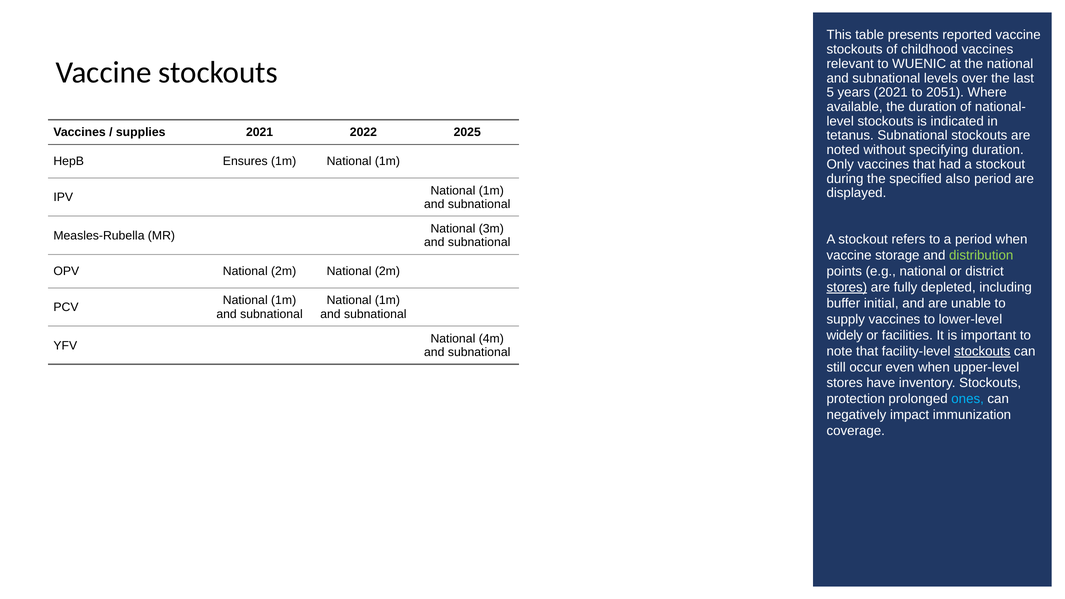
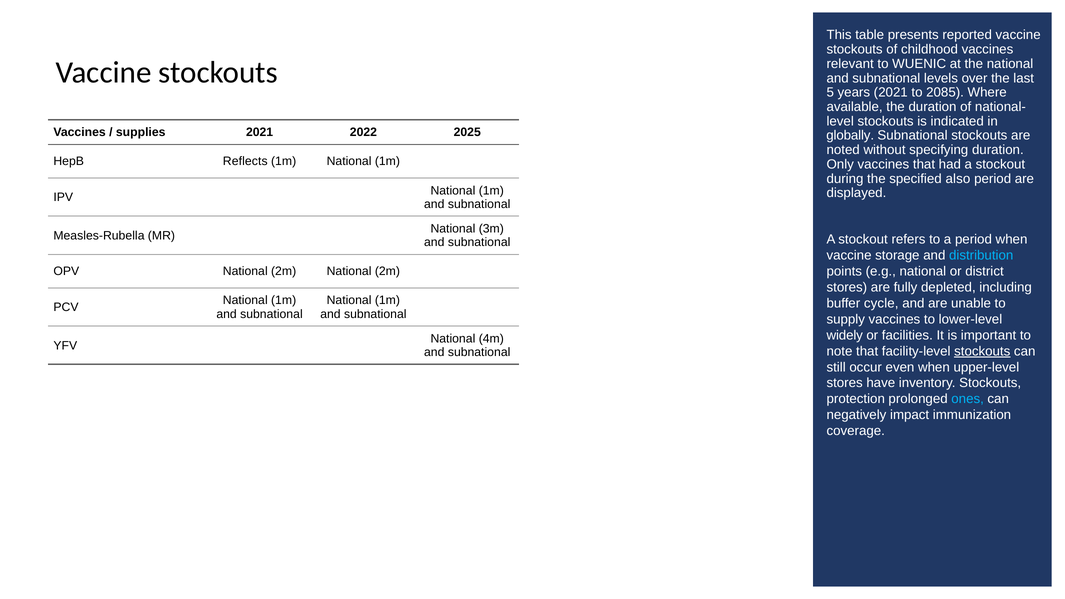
2051: 2051 -> 2085
tetanus: tetanus -> globally
Ensures: Ensures -> Reflects
distribution colour: light green -> light blue
stores at (847, 287) underline: present -> none
initial: initial -> cycle
